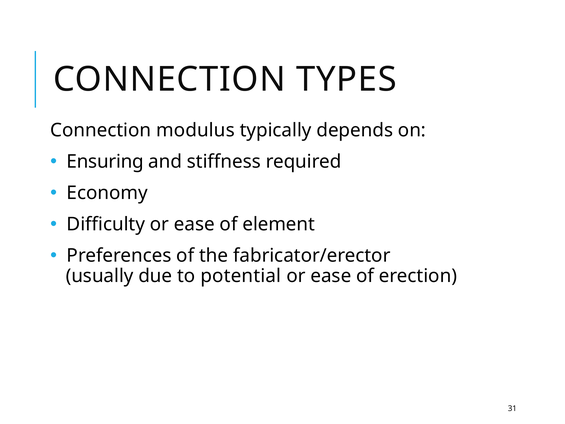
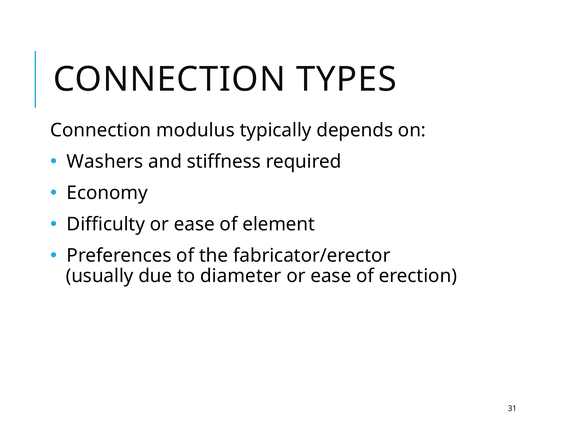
Ensuring: Ensuring -> Washers
potential: potential -> diameter
